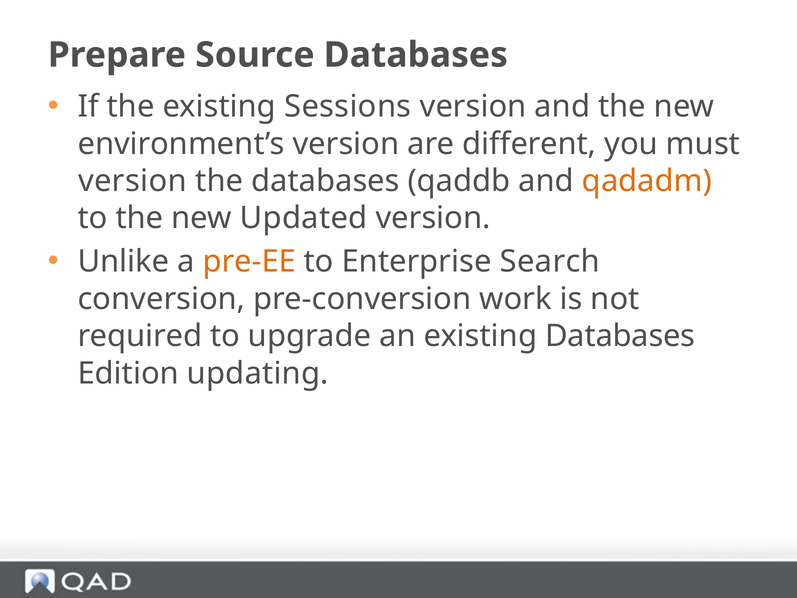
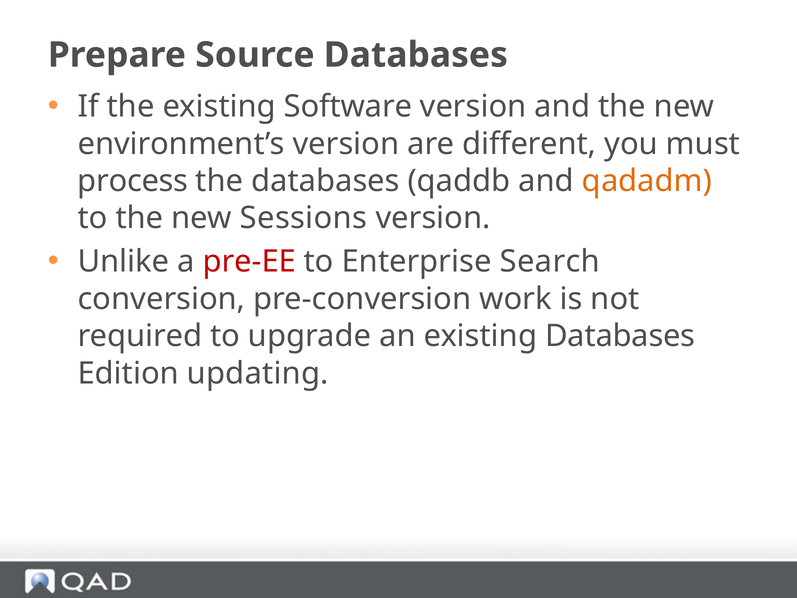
Sessions: Sessions -> Software
version at (132, 181): version -> process
Updated: Updated -> Sessions
pre-EE colour: orange -> red
